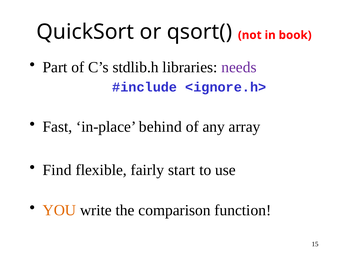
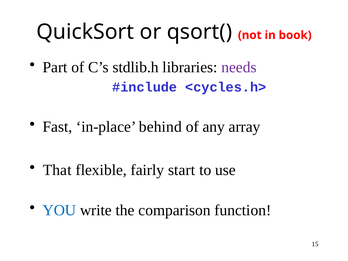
<ignore.h>: <ignore.h> -> <cycles.h>
Find: Find -> That
YOU colour: orange -> blue
